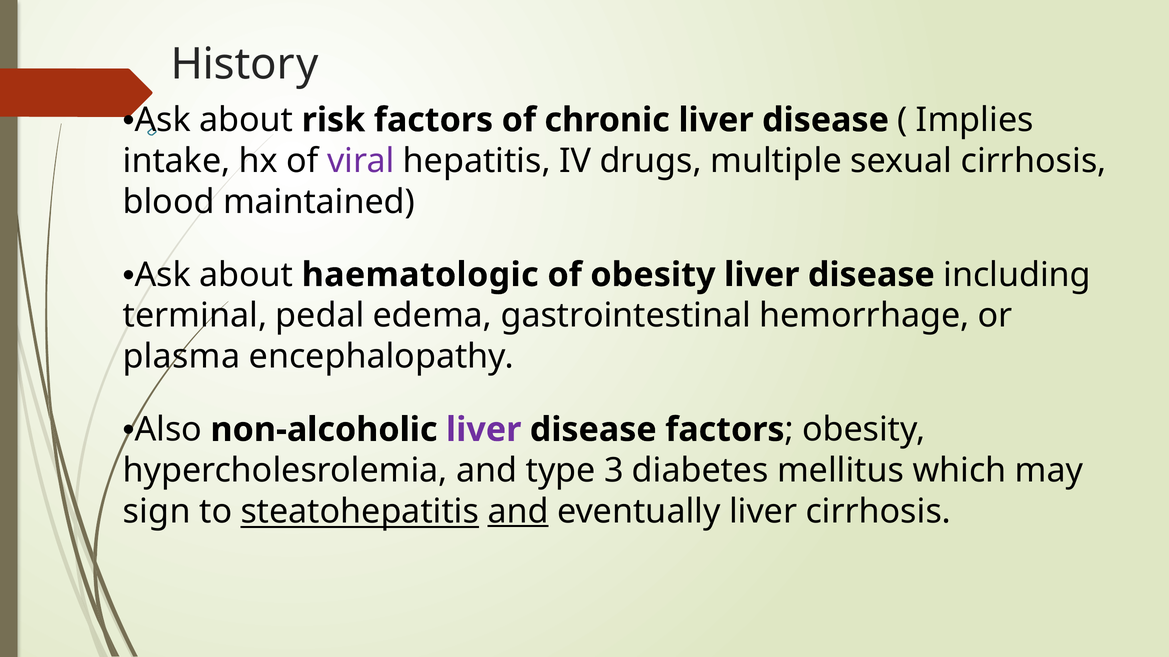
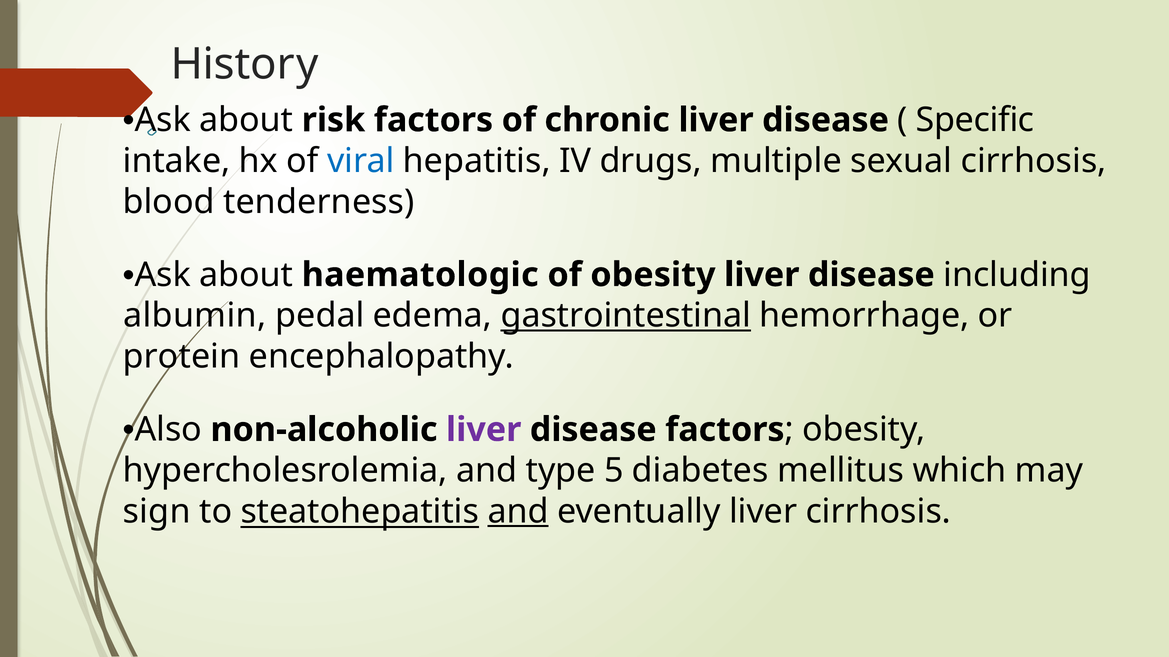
Implies: Implies -> Specific
viral colour: purple -> blue
maintained: maintained -> tenderness
terminal: terminal -> albumin
gastrointestinal underline: none -> present
plasma: plasma -> protein
3: 3 -> 5
